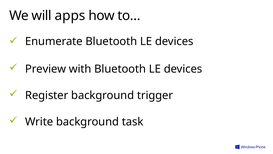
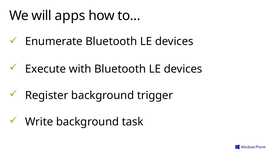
Preview: Preview -> Execute
